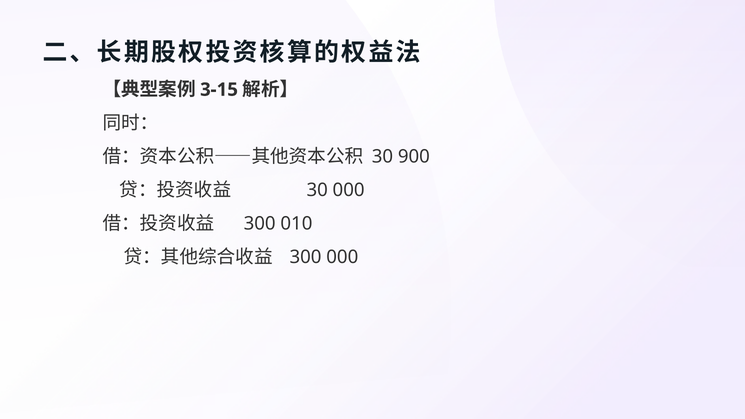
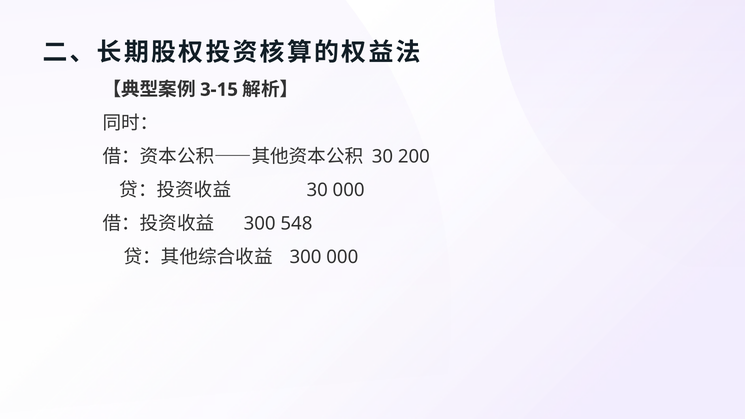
900: 900 -> 200
010: 010 -> 548
